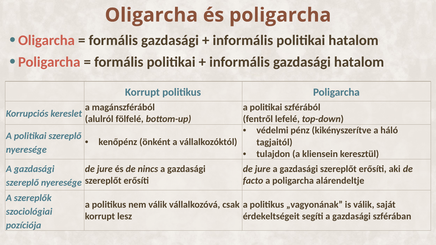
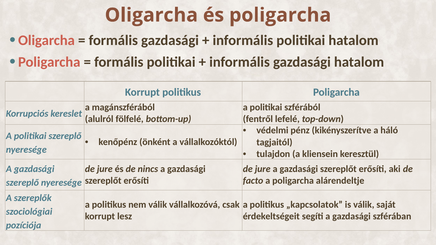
„vagyonának: „vagyonának -> „kapcsolatok
